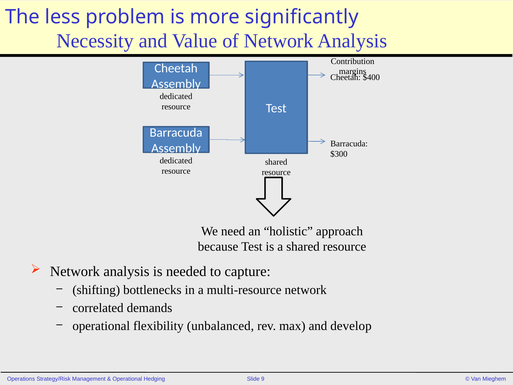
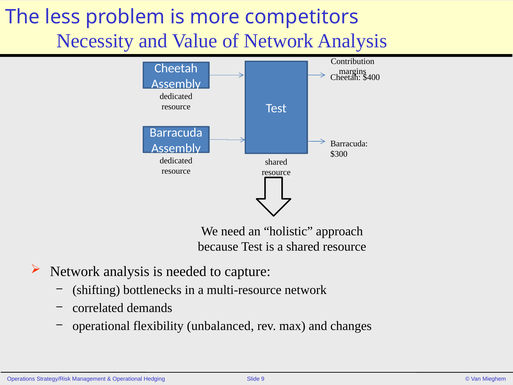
significantly: significantly -> competitors
develop: develop -> changes
